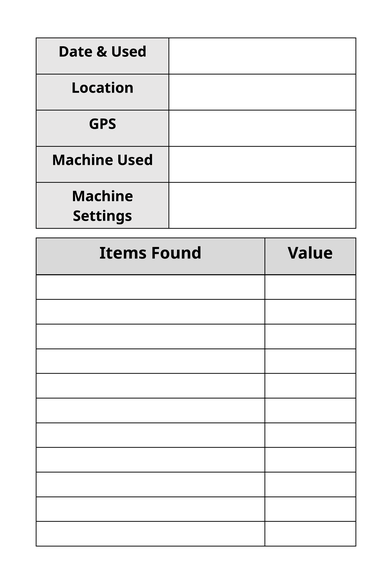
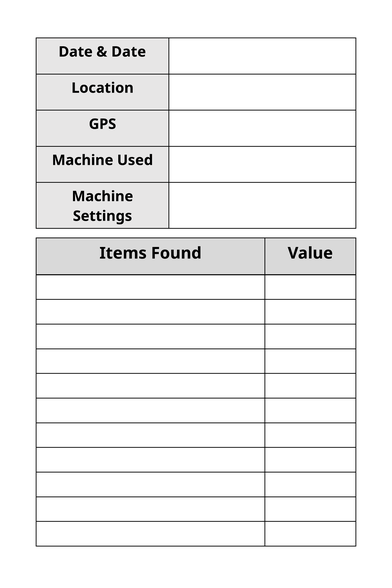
Used at (129, 52): Used -> Date
